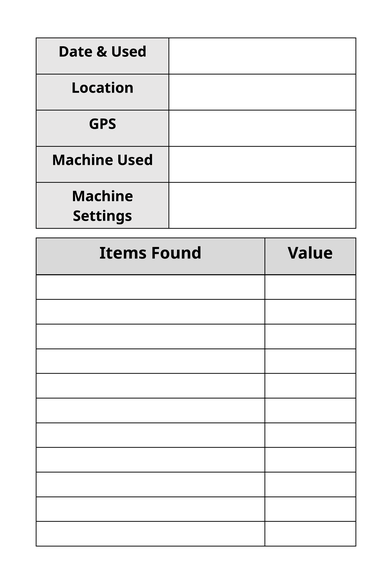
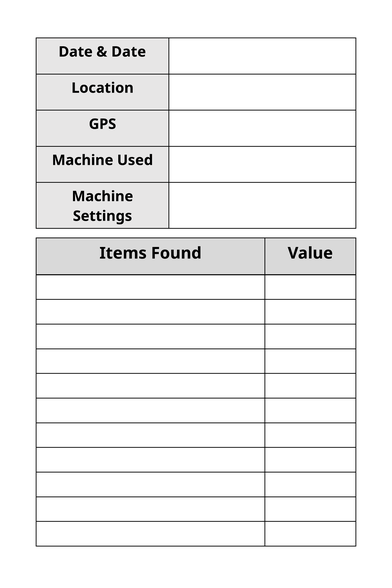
Used at (129, 52): Used -> Date
